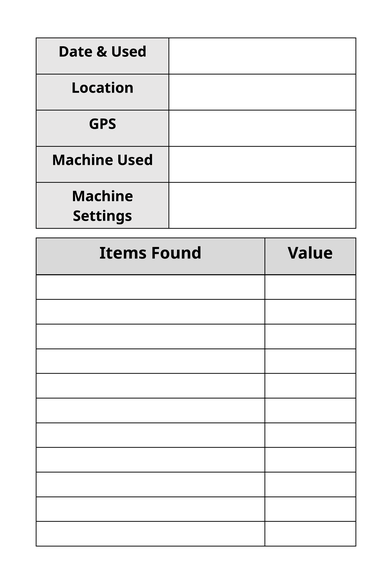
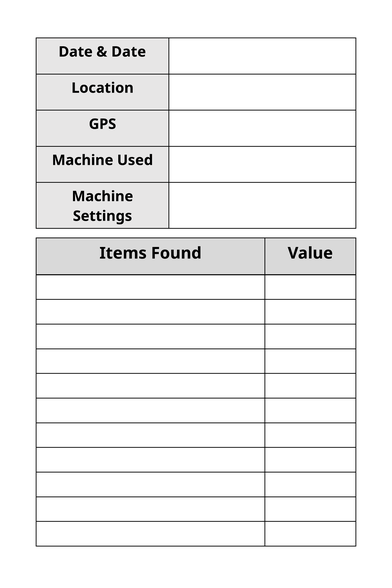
Used at (129, 52): Used -> Date
